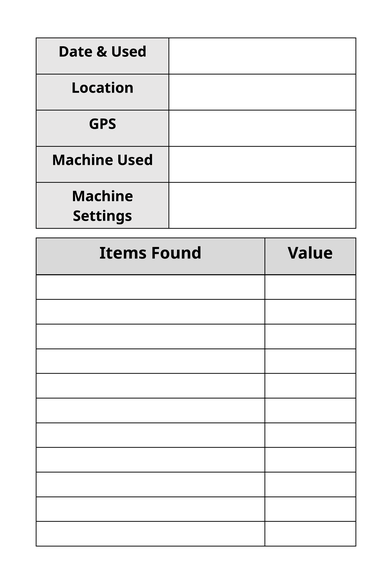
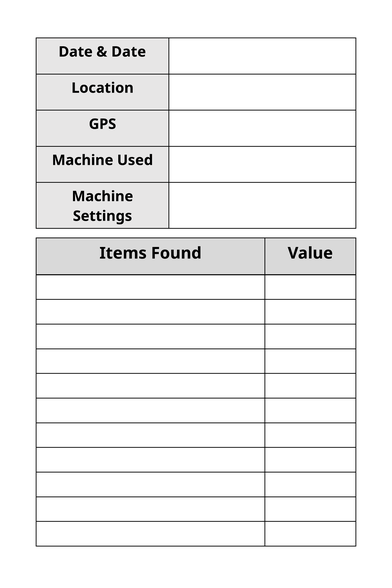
Used at (129, 52): Used -> Date
